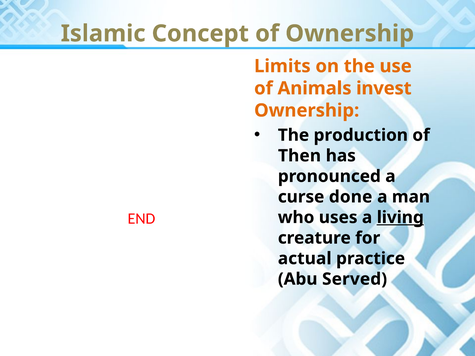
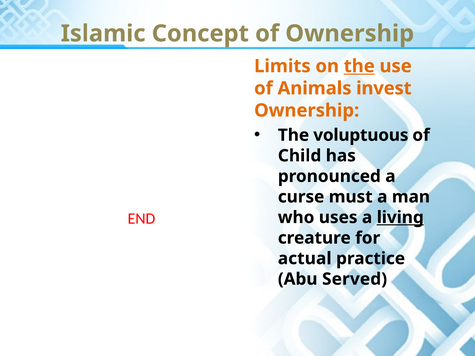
the at (359, 66) underline: none -> present
production: production -> voluptuous
Then: Then -> Child
done: done -> must
